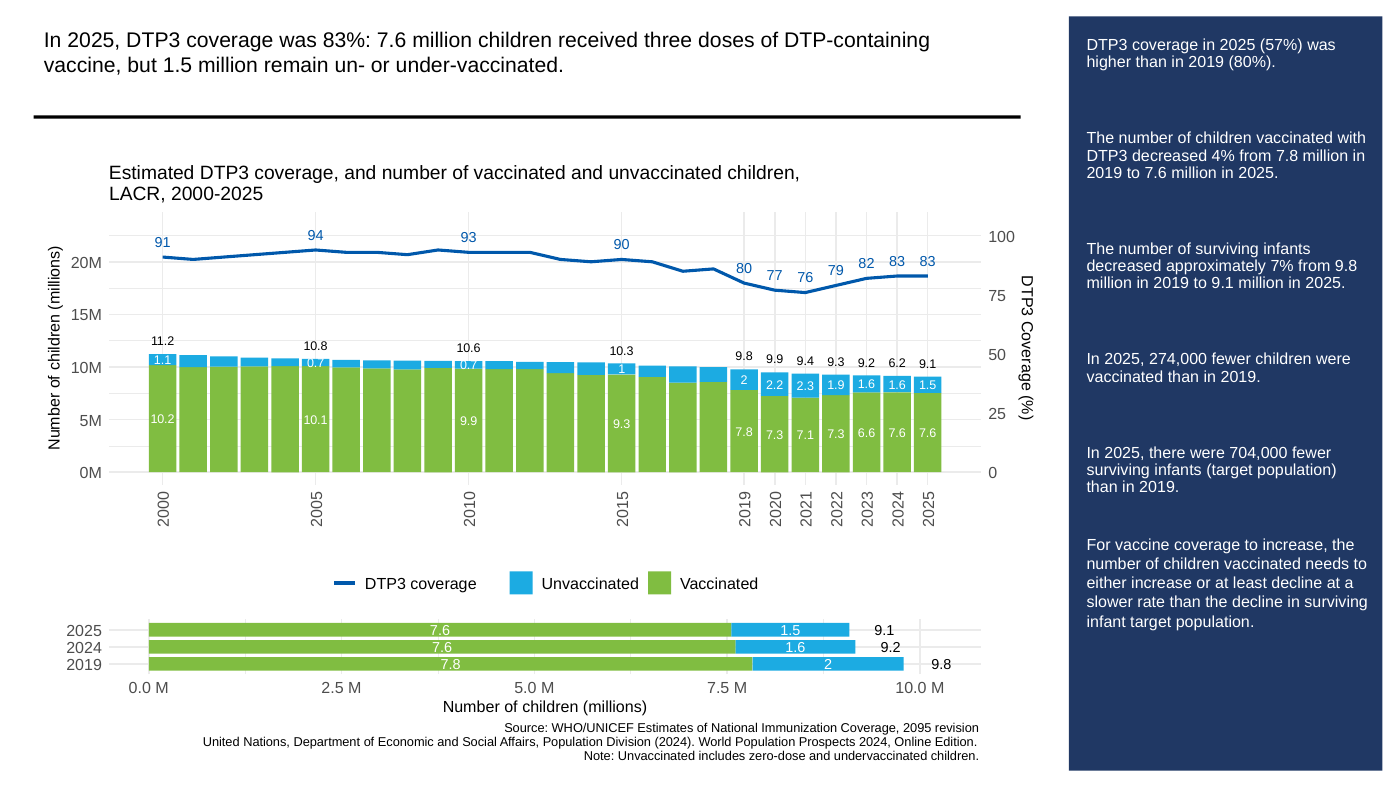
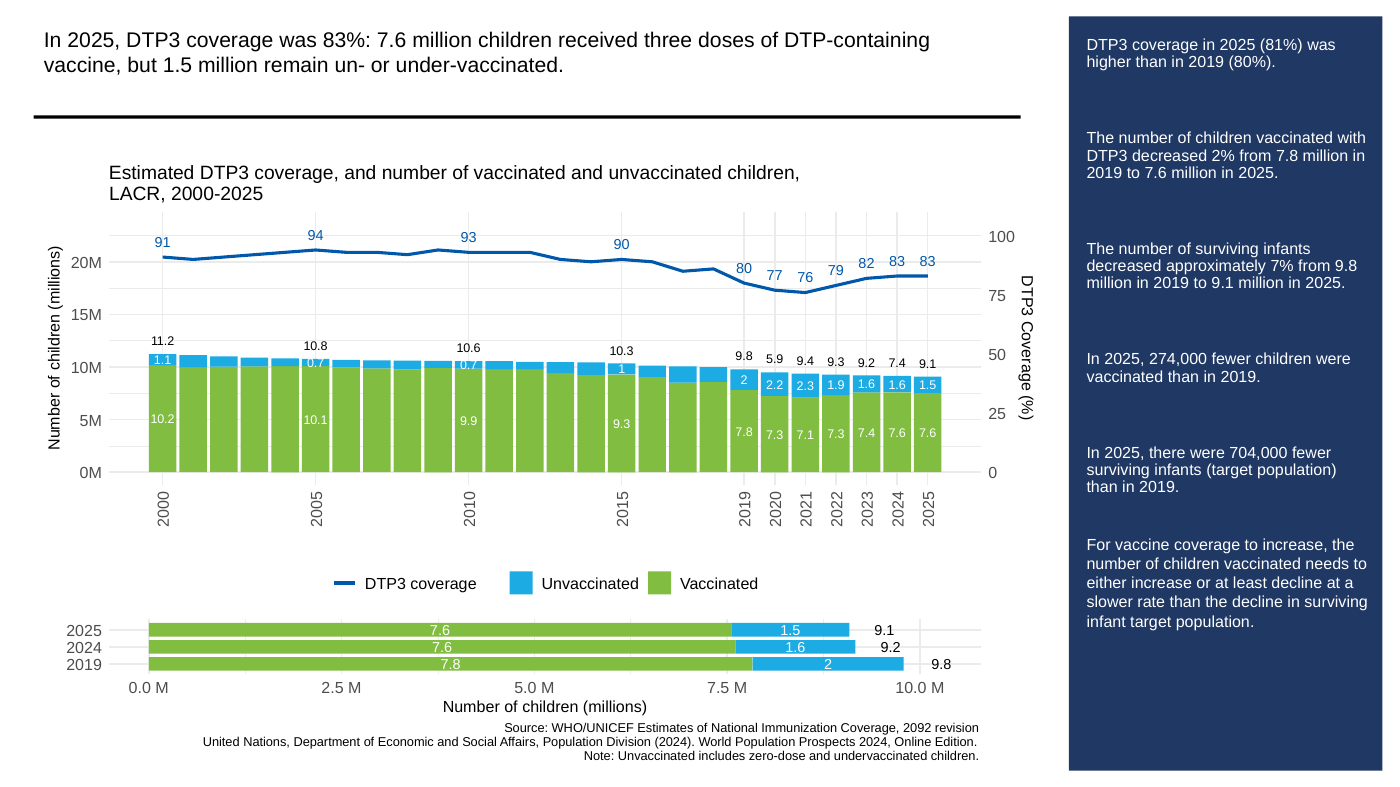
57%: 57% -> 81%
4%: 4% -> 2%
9.8 9.9: 9.9 -> 5.9
9.2 6.2: 6.2 -> 7.4
6.6 at (867, 433): 6.6 -> 7.4
2095: 2095 -> 2092
